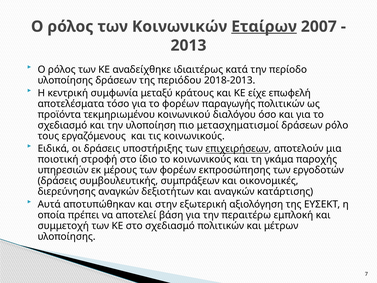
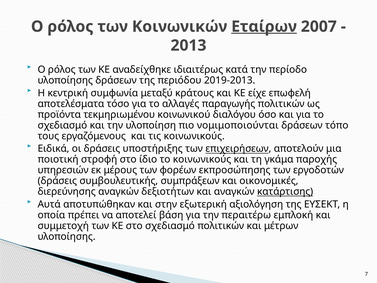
2018-2013: 2018-2013 -> 2019-2013
το φορέων: φορέων -> αλλαγές
μετασχηματισμοί: μετασχηματισμοί -> νομιμοποιούνται
ρόλο: ρόλο -> τόπο
κατάρτισης underline: none -> present
